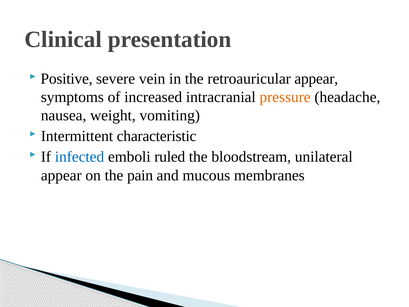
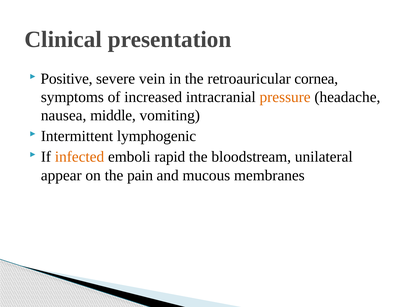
retroauricular appear: appear -> cornea
weight: weight -> middle
characteristic: characteristic -> lymphogenic
infected colour: blue -> orange
ruled: ruled -> rapid
